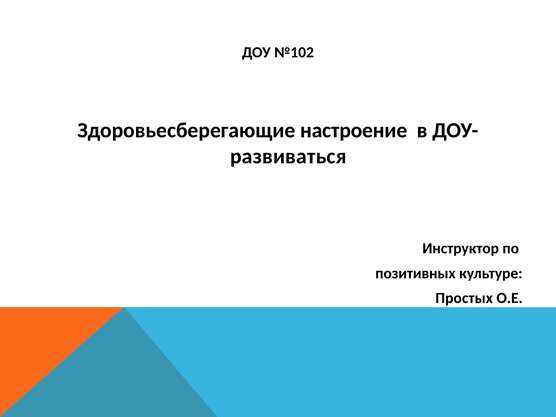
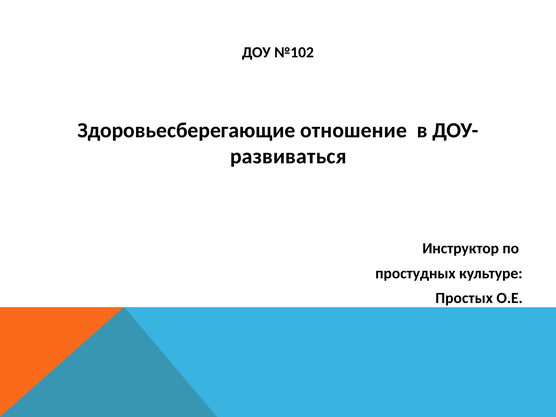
настроение: настроение -> отношение
позитивных: позитивных -> простудных
